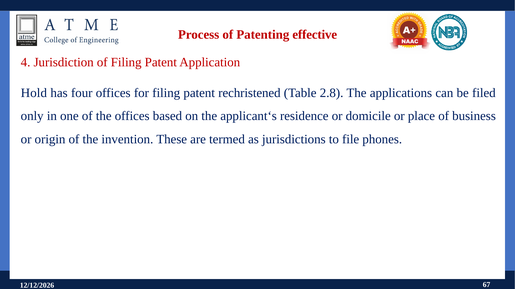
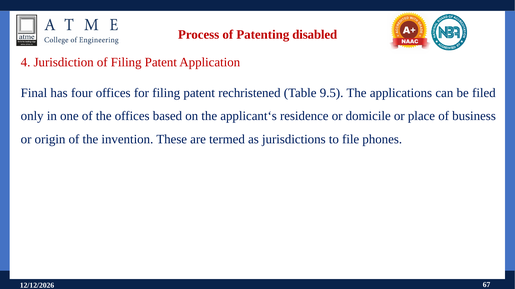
effective: effective -> disabled
Hold: Hold -> Final
2.8: 2.8 -> 9.5
